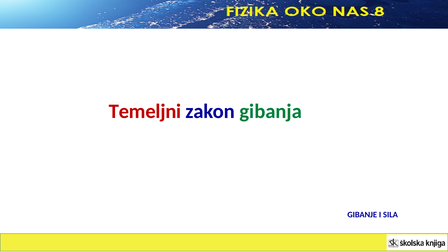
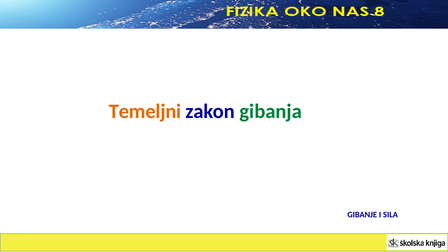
Temeljni colour: red -> orange
